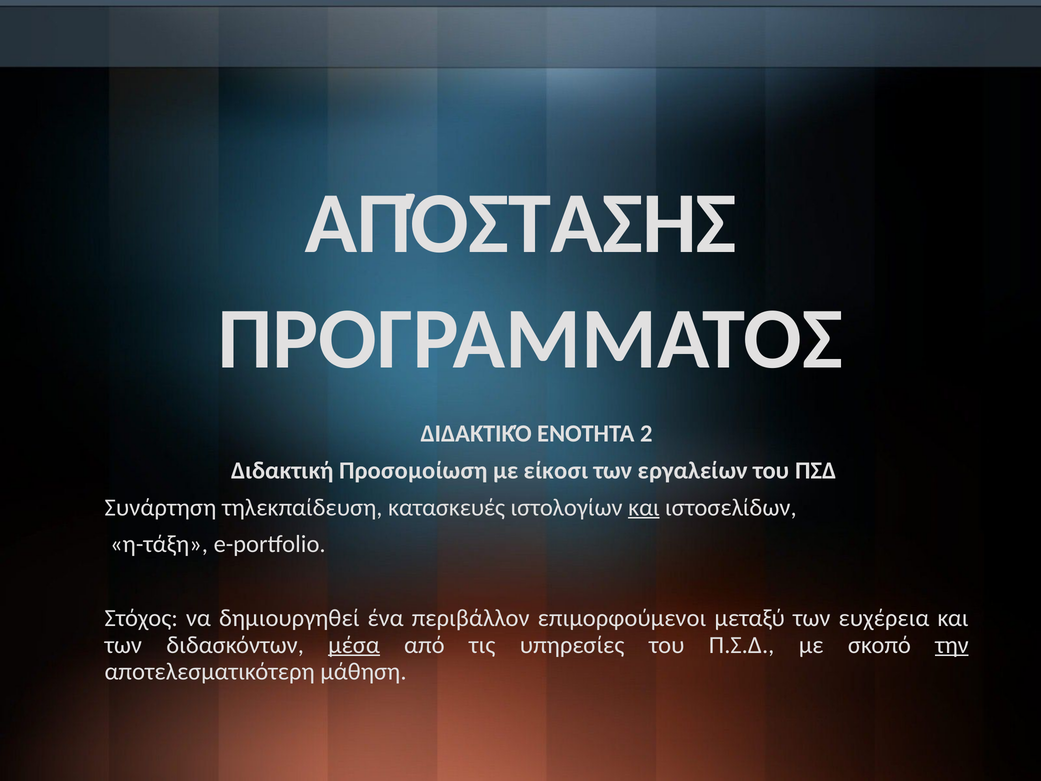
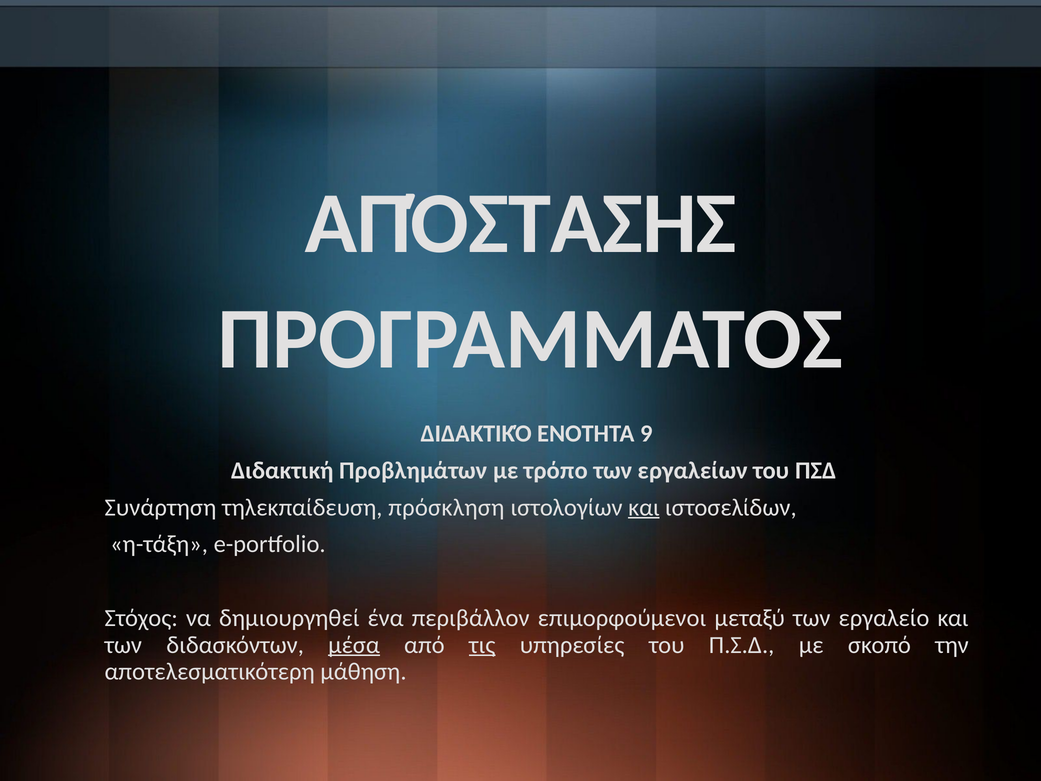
2: 2 -> 9
Προσομοίωση: Προσομοίωση -> Προβλημάτων
είκοσι: είκοσι -> τρόπο
κατασκευές: κατασκευές -> πρόσκληση
ευχέρεια: ευχέρεια -> εργαλείο
τις underline: none -> present
την underline: present -> none
